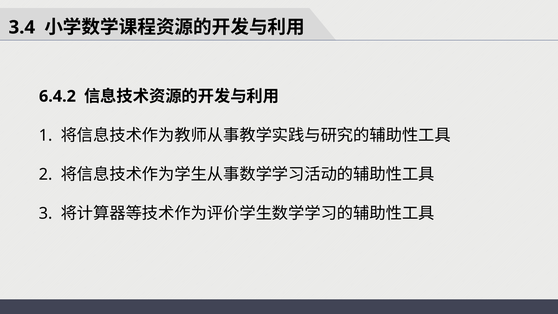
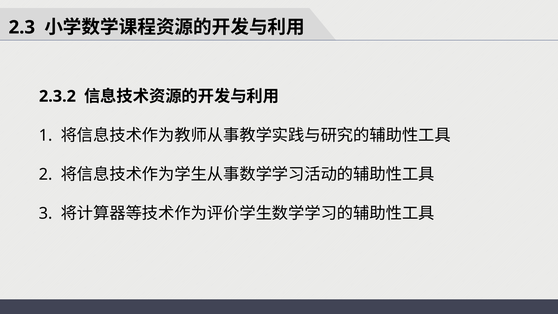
3.4: 3.4 -> 2.3
6.4.2: 6.4.2 -> 2.3.2
